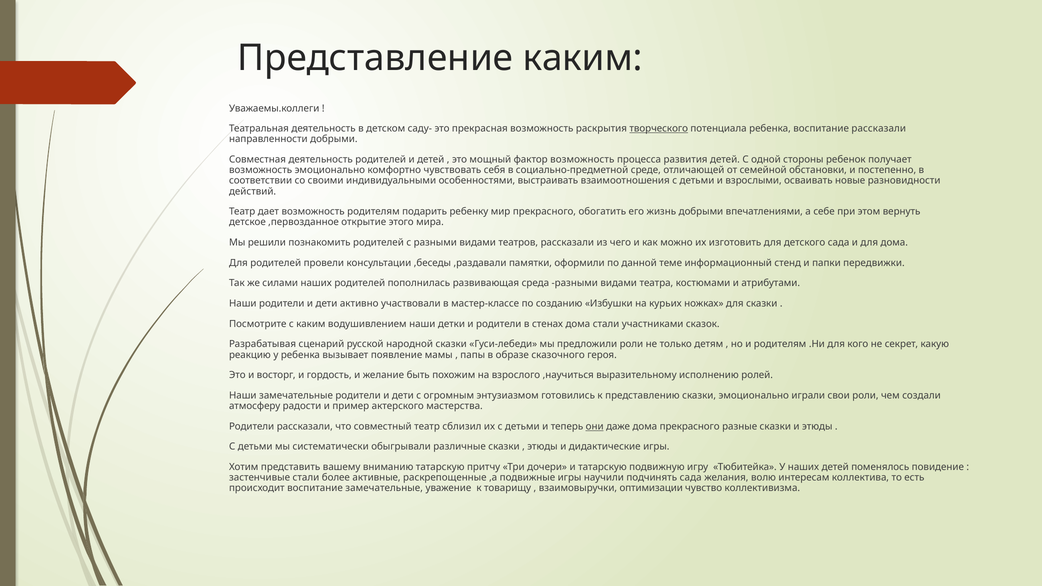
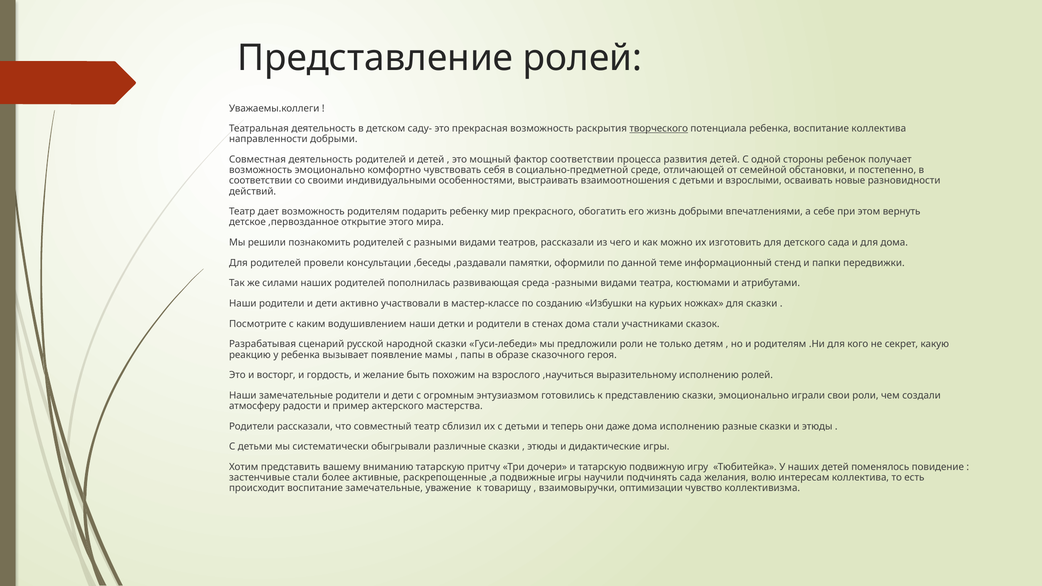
Представление каким: каким -> ролей
воспитание рассказали: рассказали -> коллектива
фактор возможность: возможность -> соответствии
они underline: present -> none
дома прекрасного: прекрасного -> исполнению
